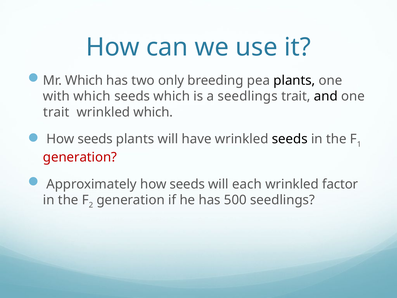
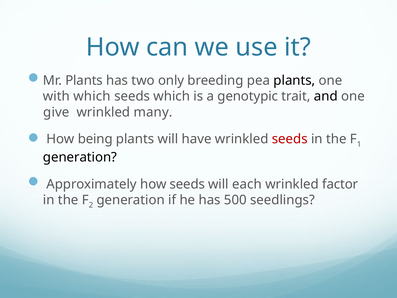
Mr Which: Which -> Plants
a seedlings: seedlings -> genotypic
trait at (56, 112): trait -> give
wrinkled which: which -> many
seeds at (95, 139): seeds -> being
seeds at (290, 139) colour: black -> red
generation at (80, 157) colour: red -> black
